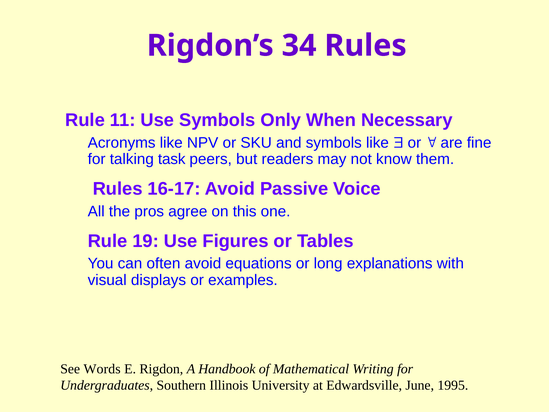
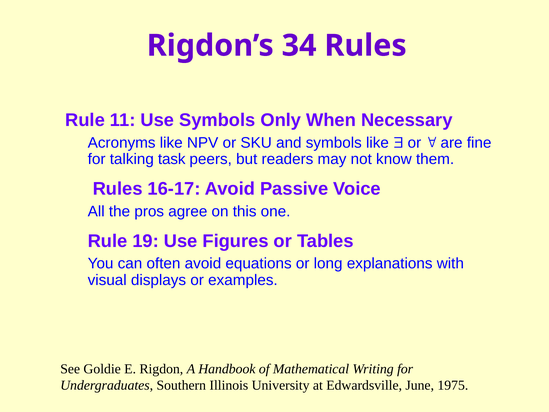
Words: Words -> Goldie
1995: 1995 -> 1975
